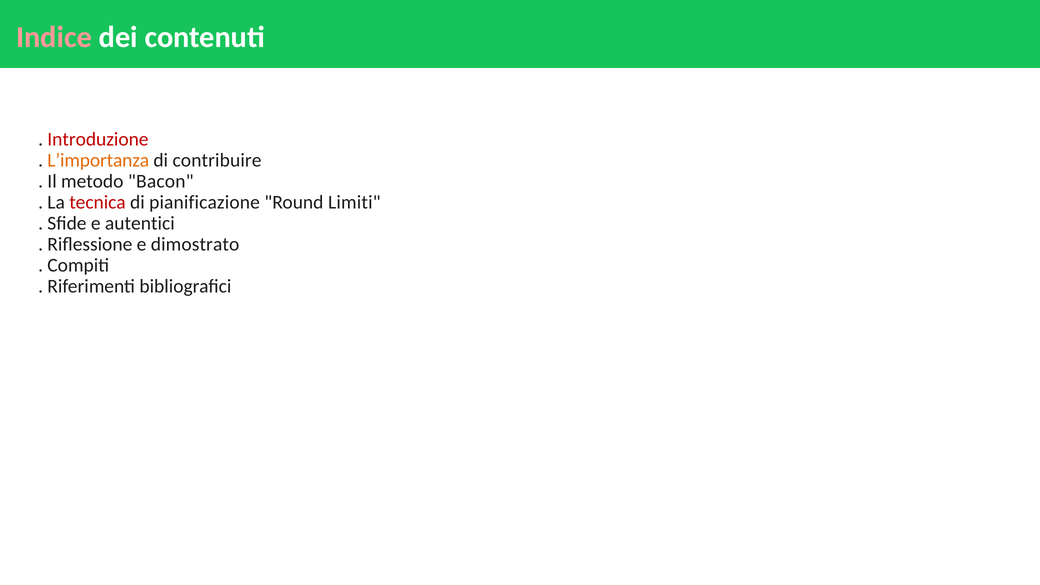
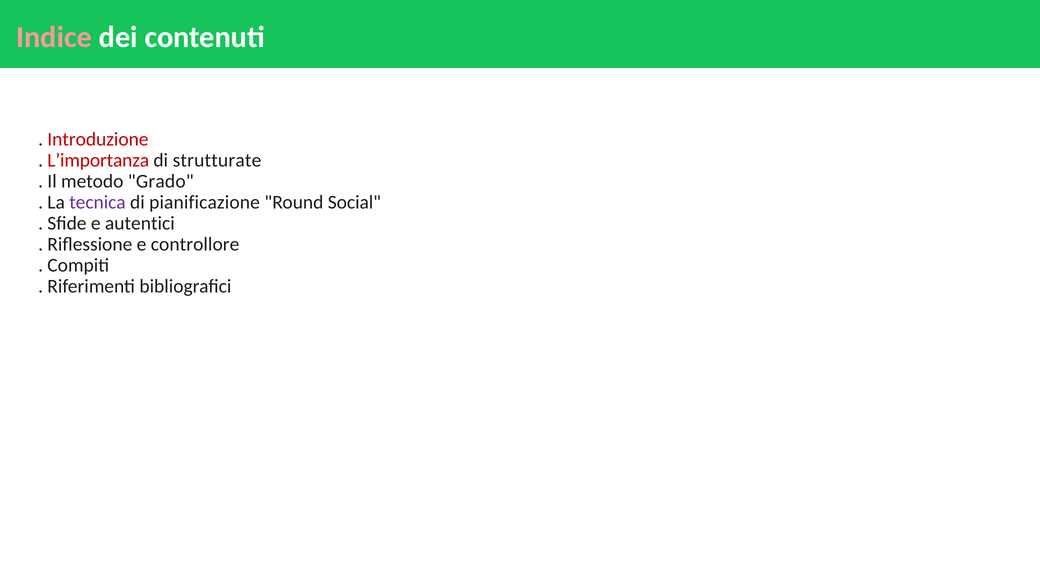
L’importanza colour: orange -> red
contribuire: contribuire -> strutturate
Bacon: Bacon -> Grado
tecnica colour: red -> purple
Limiti: Limiti -> Social
dimostrato: dimostrato -> controllore
